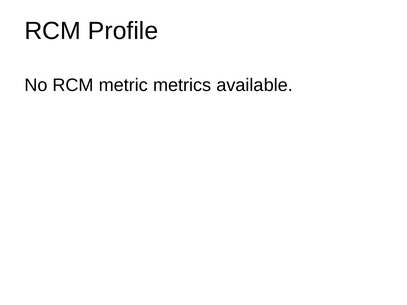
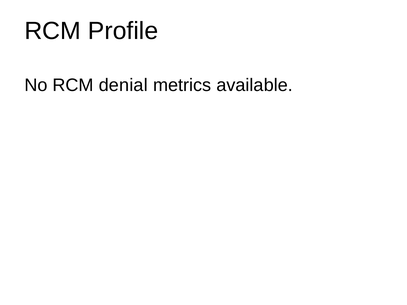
metric: metric -> denial
